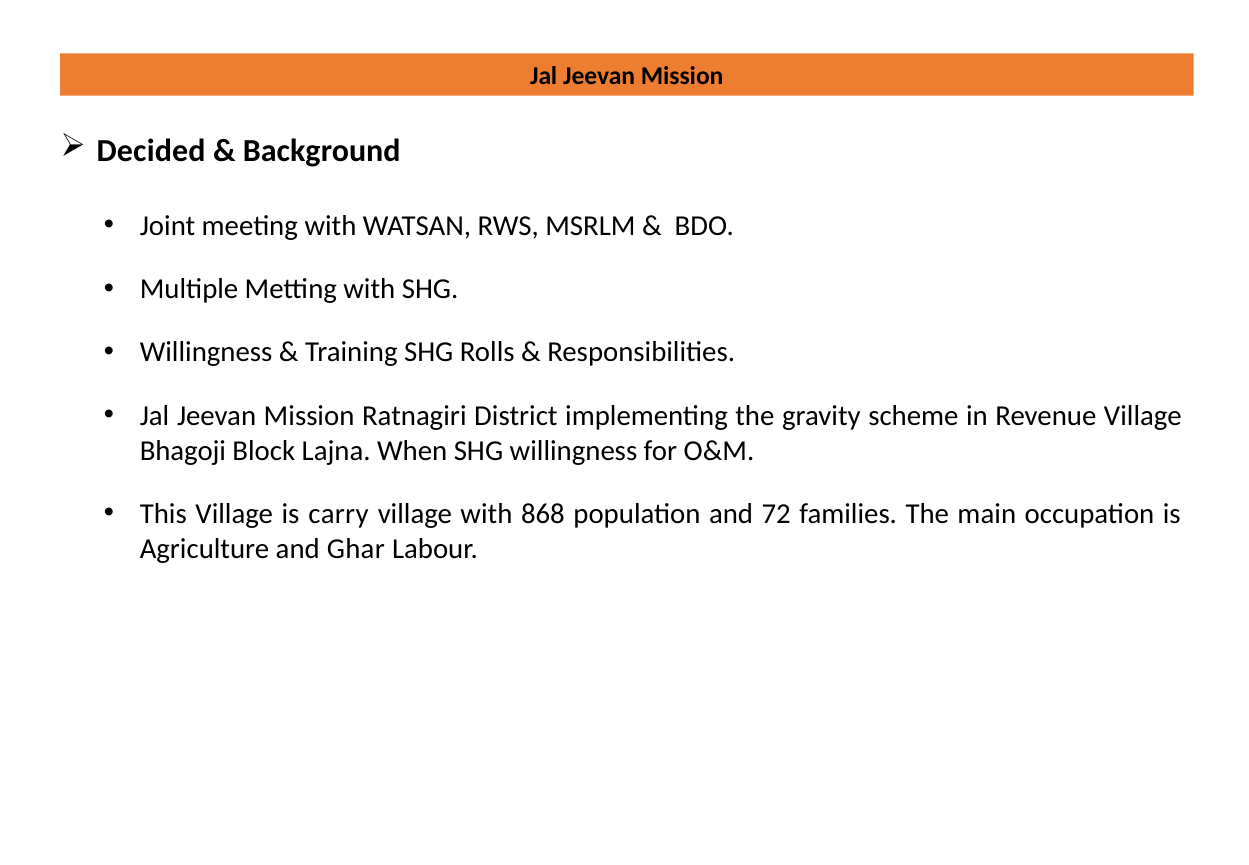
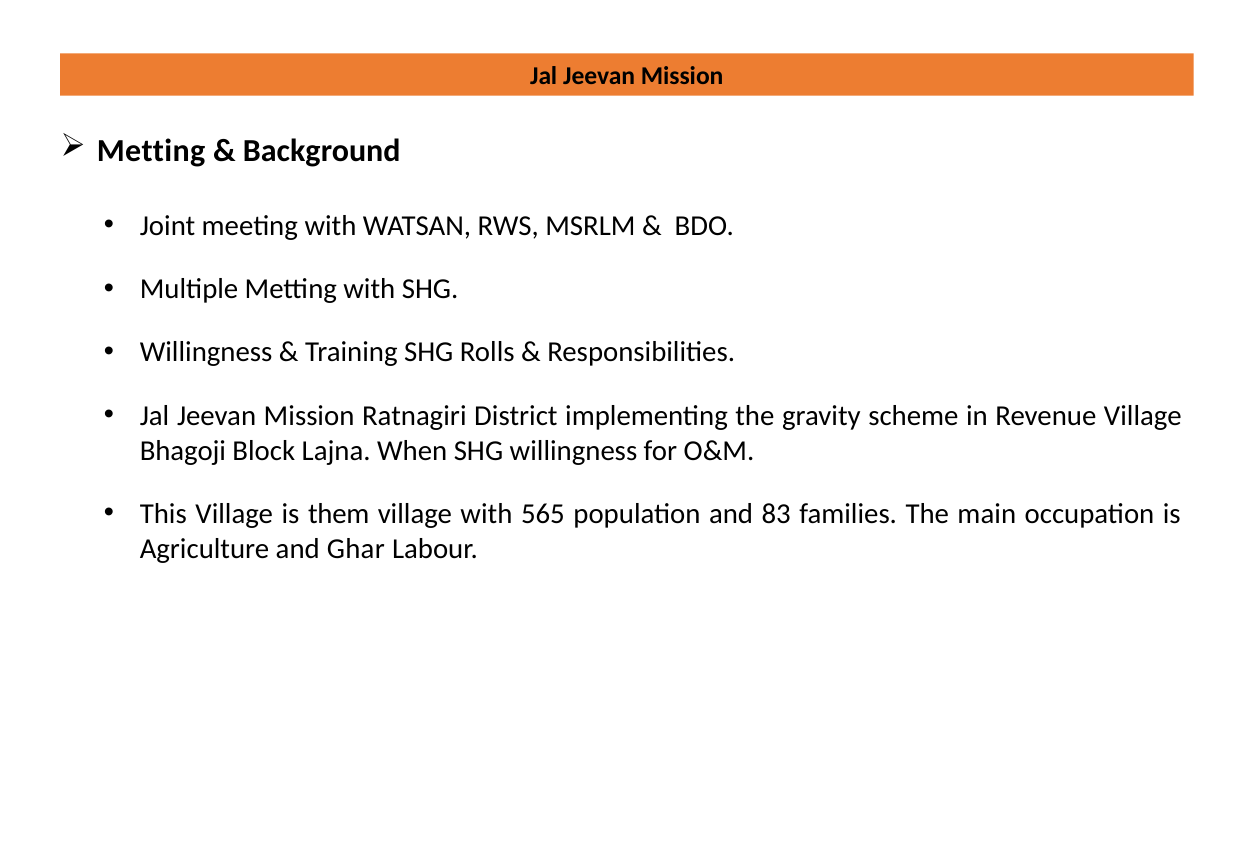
Decided at (151, 151): Decided -> Metting
carry: carry -> them
868: 868 -> 565
72: 72 -> 83
